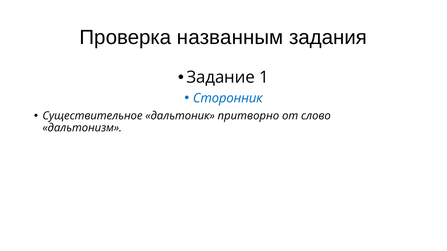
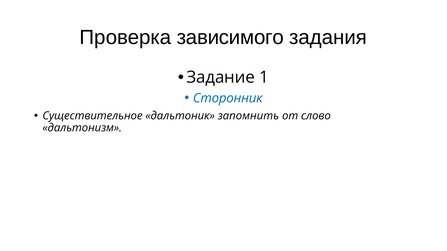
названным: названным -> зависимого
притворно: притворно -> запомнить
